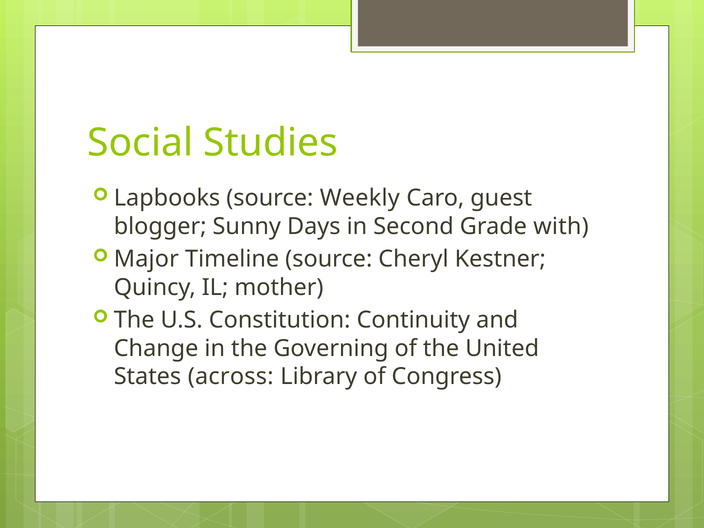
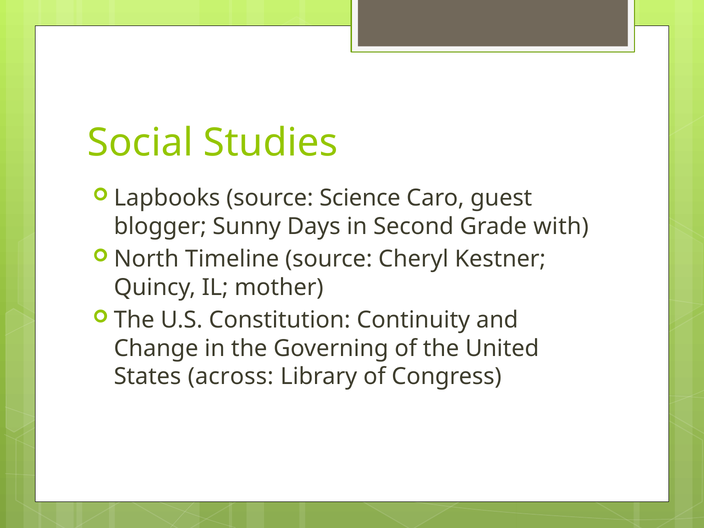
Weekly: Weekly -> Science
Major: Major -> North
